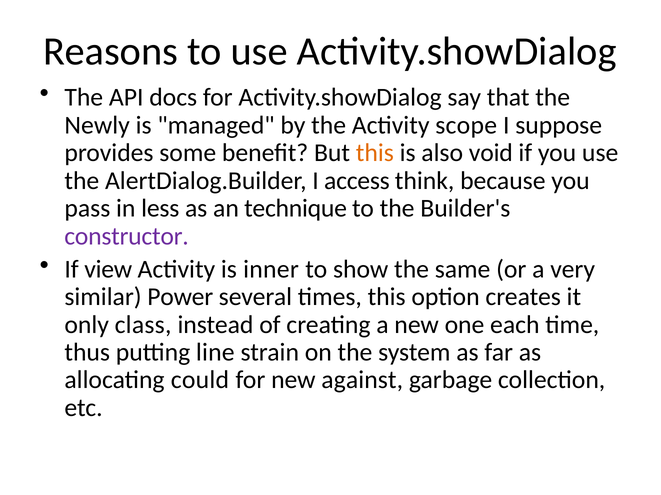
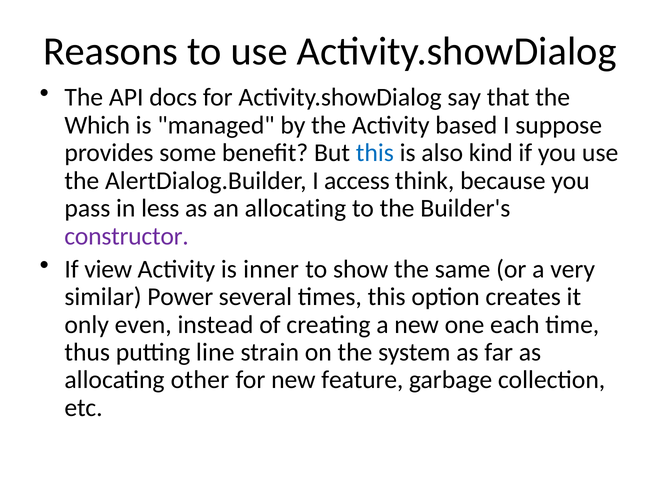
Newly: Newly -> Which
scope: scope -> based
this at (375, 153) colour: orange -> blue
void: void -> kind
an technique: technique -> allocating
class: class -> even
could: could -> other
against: against -> feature
